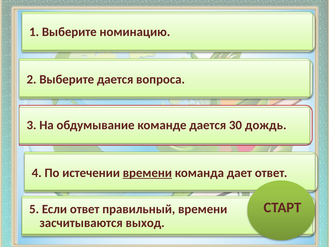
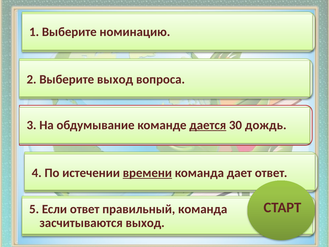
Выберите дается: дается -> выход
дается at (208, 125) underline: none -> present
правильный времени: времени -> команда
